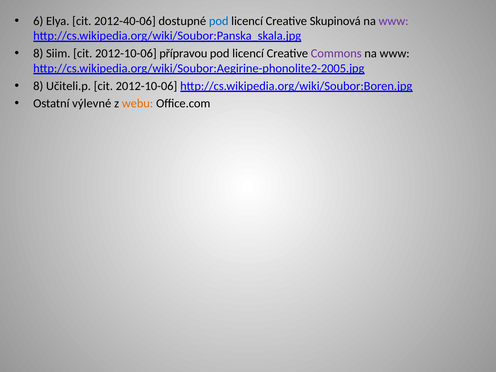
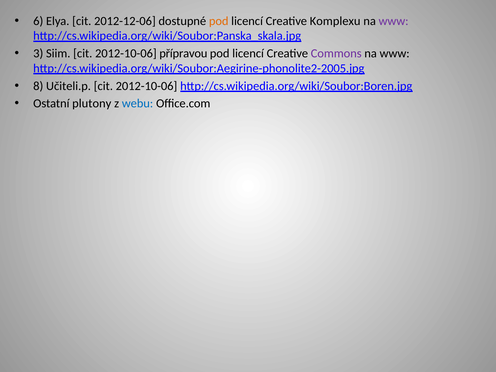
2012-40-06: 2012-40-06 -> 2012-12-06
pod at (219, 21) colour: blue -> orange
Skupinová: Skupinová -> Komplexu
8 at (38, 53): 8 -> 3
výlevné: výlevné -> plutony
webu colour: orange -> blue
